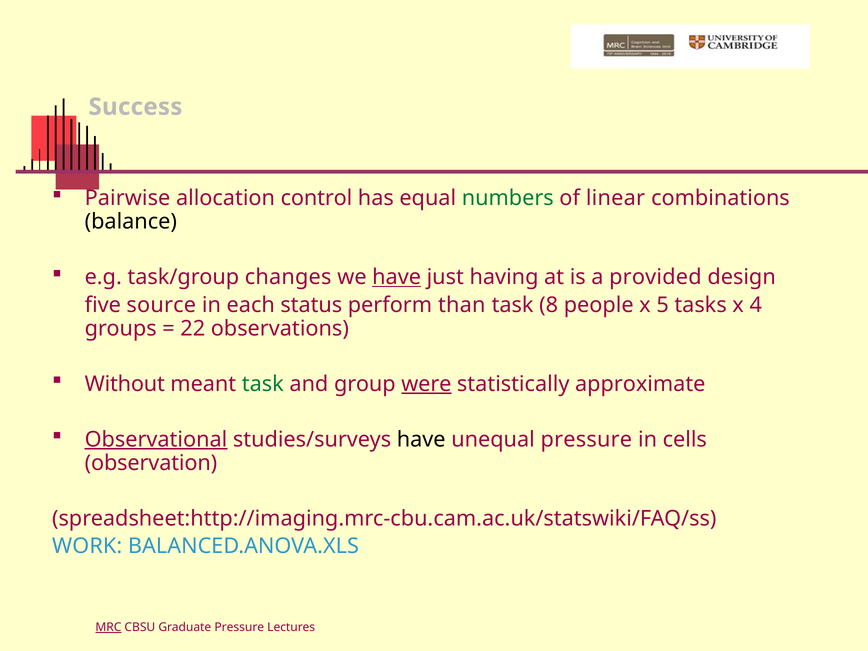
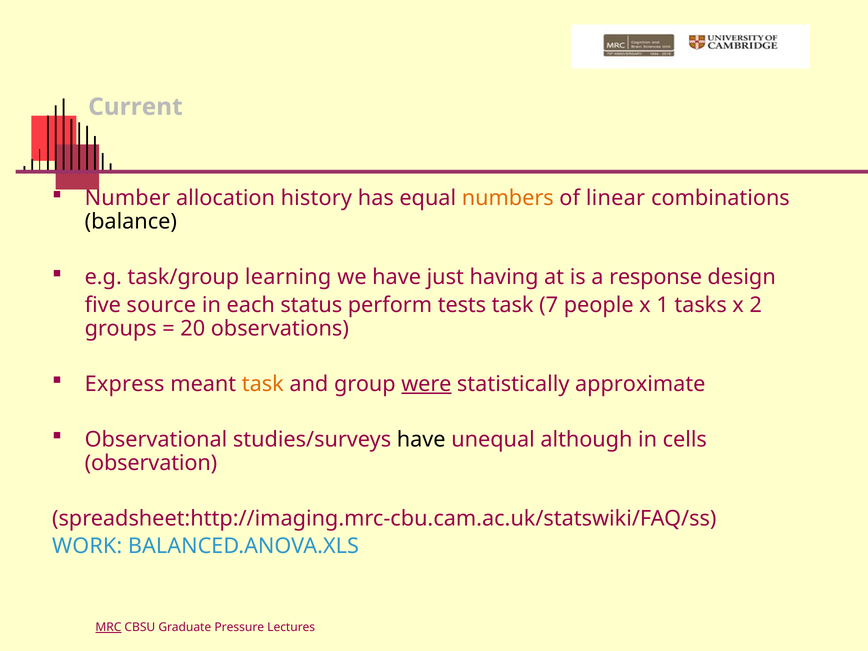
Success: Success -> Current
Pairwise: Pairwise -> Number
control: control -> history
numbers colour: green -> orange
changes: changes -> learning
have at (397, 277) underline: present -> none
provided: provided -> response
than: than -> tests
8: 8 -> 7
5: 5 -> 1
4: 4 -> 2
22: 22 -> 20
Without: Without -> Express
task at (263, 384) colour: green -> orange
Observational underline: present -> none
unequal pressure: pressure -> although
